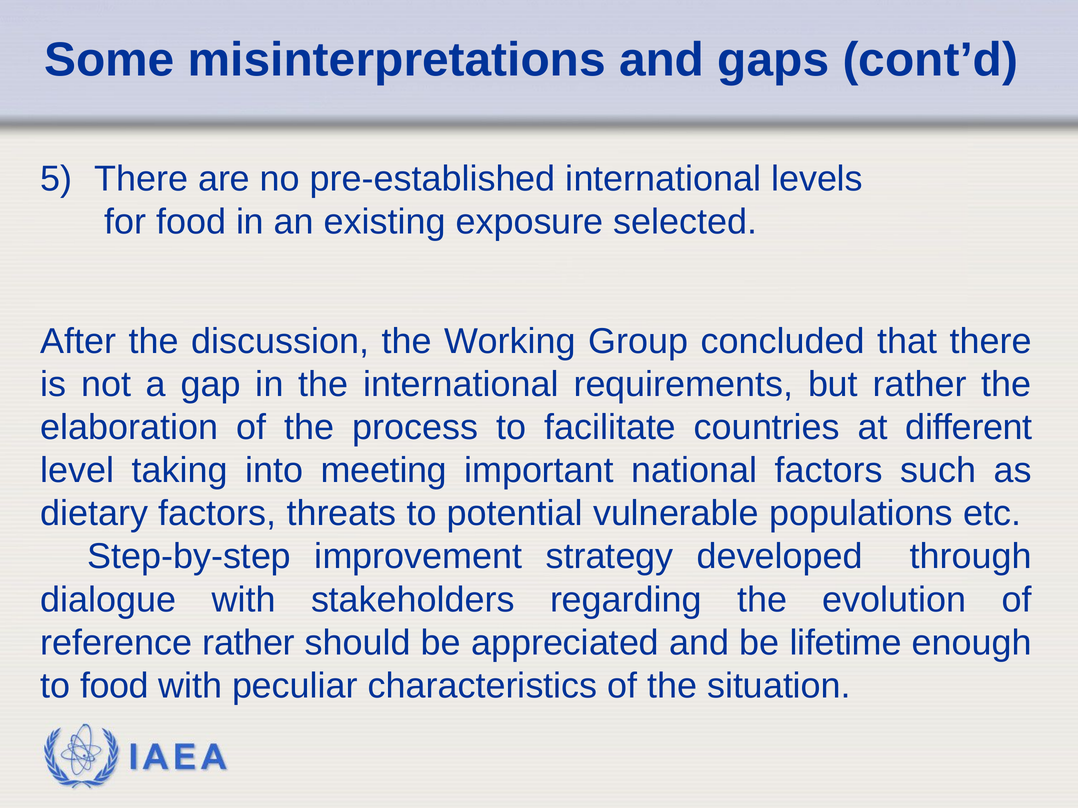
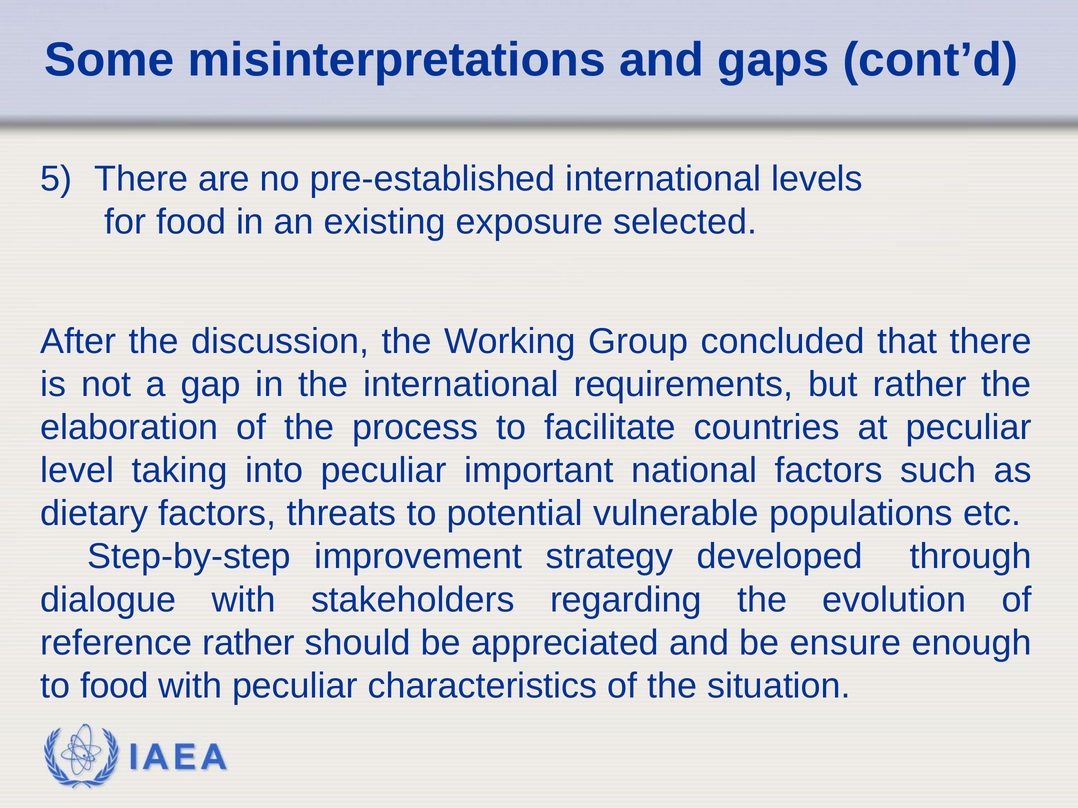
at different: different -> peculiar
into meeting: meeting -> peculiar
lifetime: lifetime -> ensure
